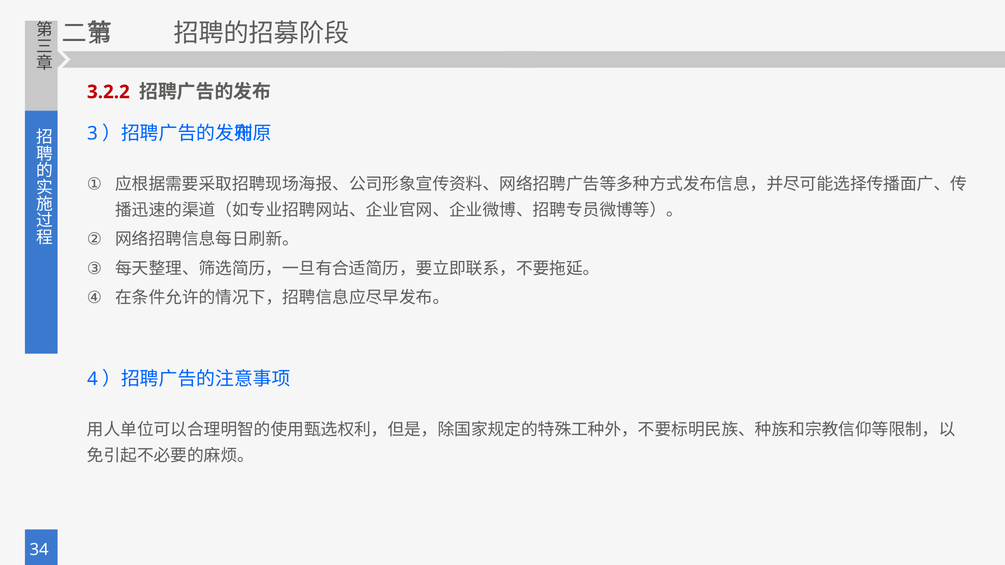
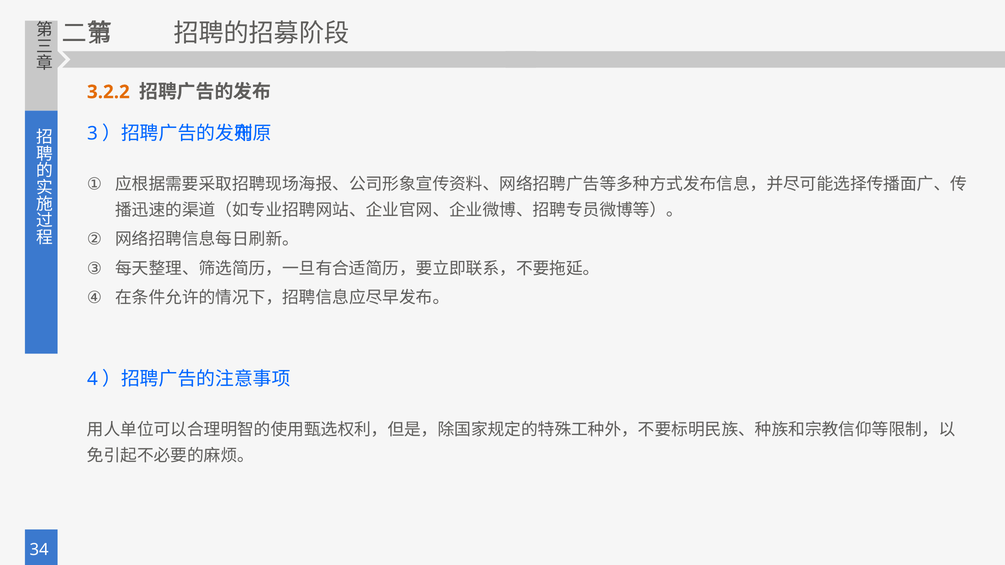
3.2.2 colour: red -> orange
